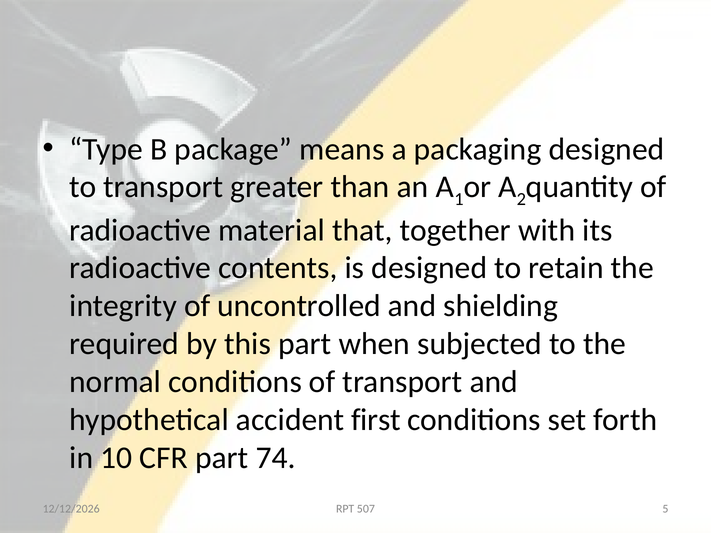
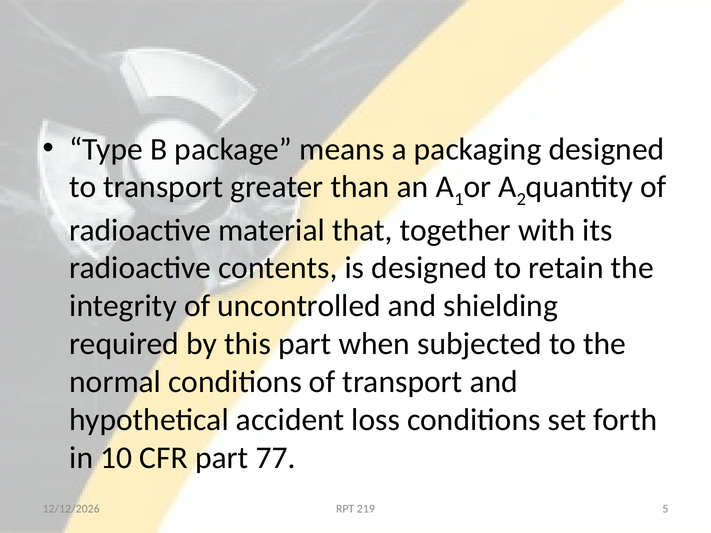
first: first -> loss
74: 74 -> 77
507: 507 -> 219
